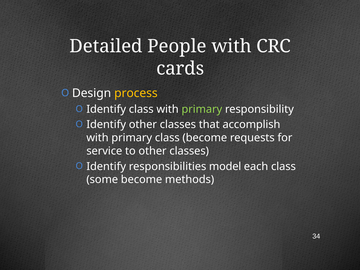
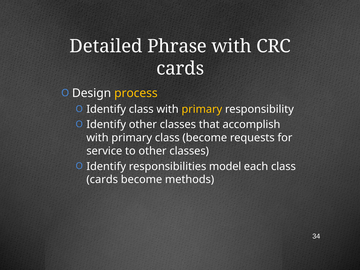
People: People -> Phrase
primary at (202, 109) colour: light green -> yellow
some at (102, 180): some -> cards
